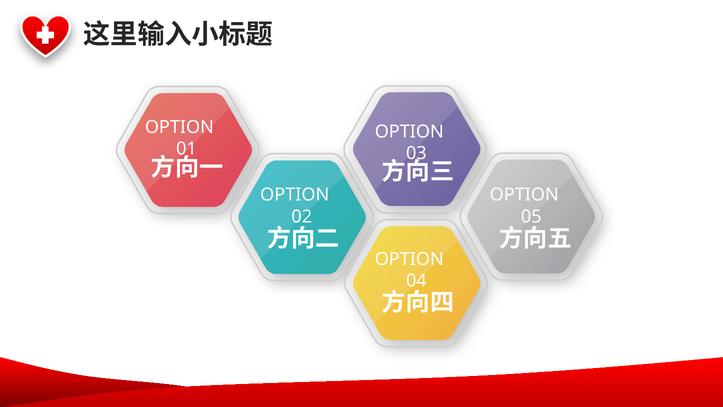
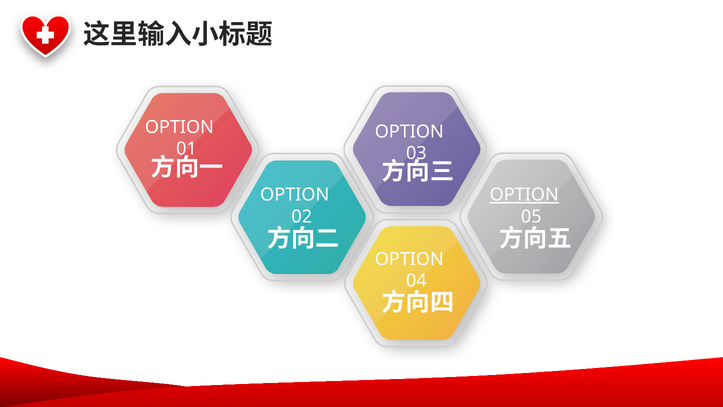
OPTION at (524, 195) underline: none -> present
